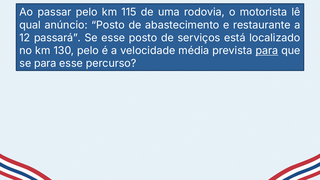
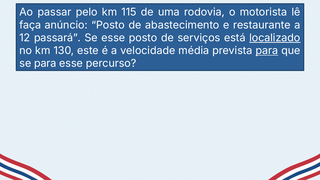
qual: qual -> faça
localizado underline: none -> present
130 pelo: pelo -> este
